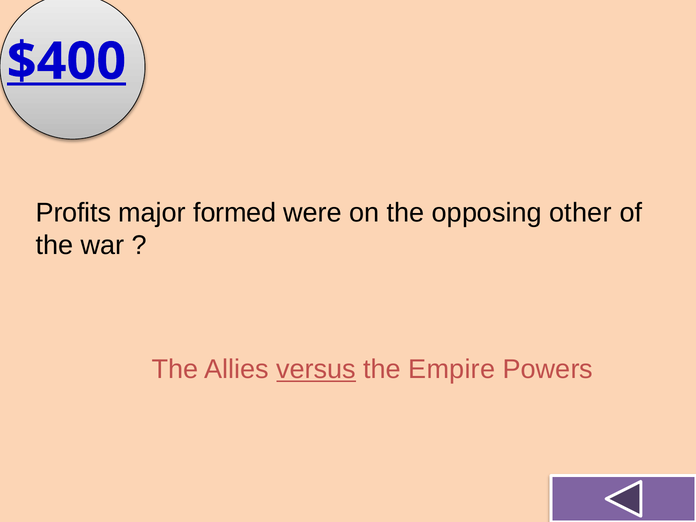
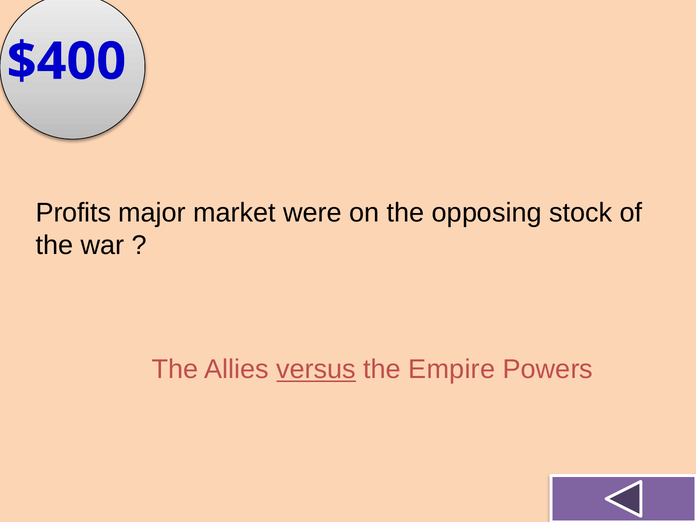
$400 underline: present -> none
formed: formed -> market
other: other -> stock
